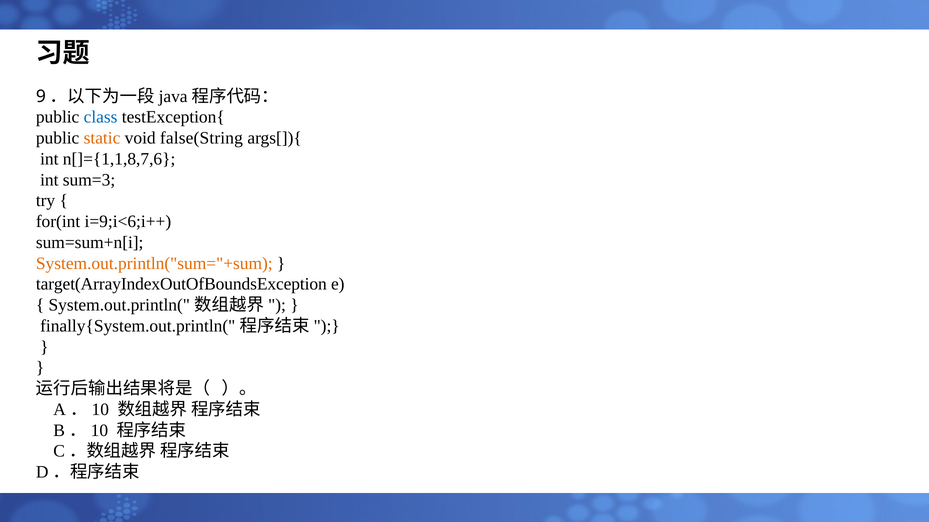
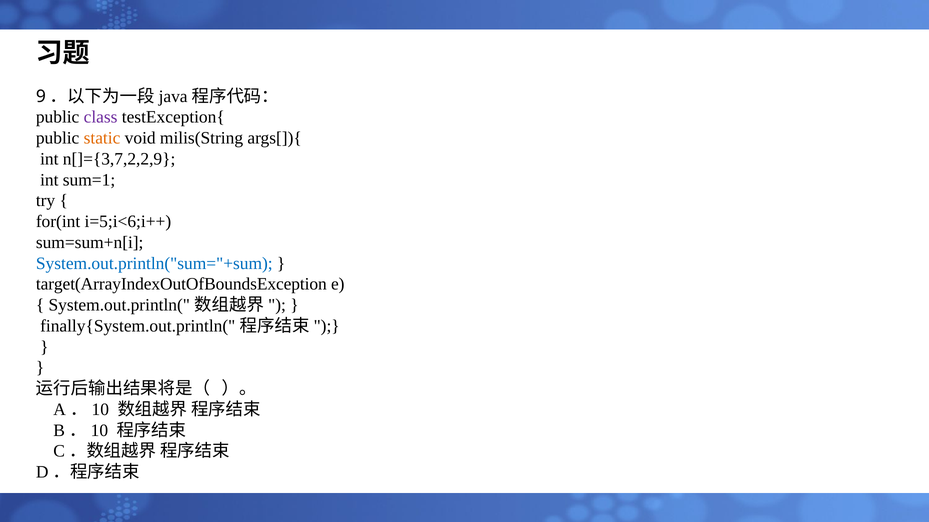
class colour: blue -> purple
false(String: false(String -> milis(String
n[]={1,1,8,7,6: n[]={1,1,8,7,6 -> n[]={3,7,2,2,9
sum=3: sum=3 -> sum=1
i=9;i<6;i++: i=9;i<6;i++ -> i=5;i<6;i++
System.out.println("sum="+sum colour: orange -> blue
